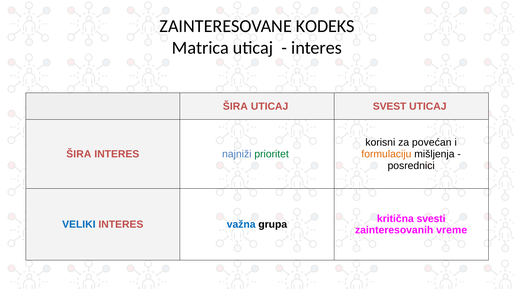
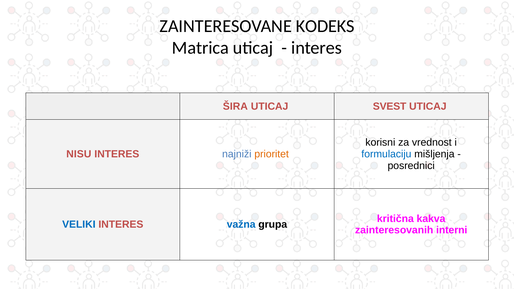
povećan: povećan -> vrednost
ŠIRA at (79, 154): ŠIRA -> NISU
prioritet colour: green -> orange
formulaciju colour: orange -> blue
svesti: svesti -> kakva
vreme: vreme -> interni
